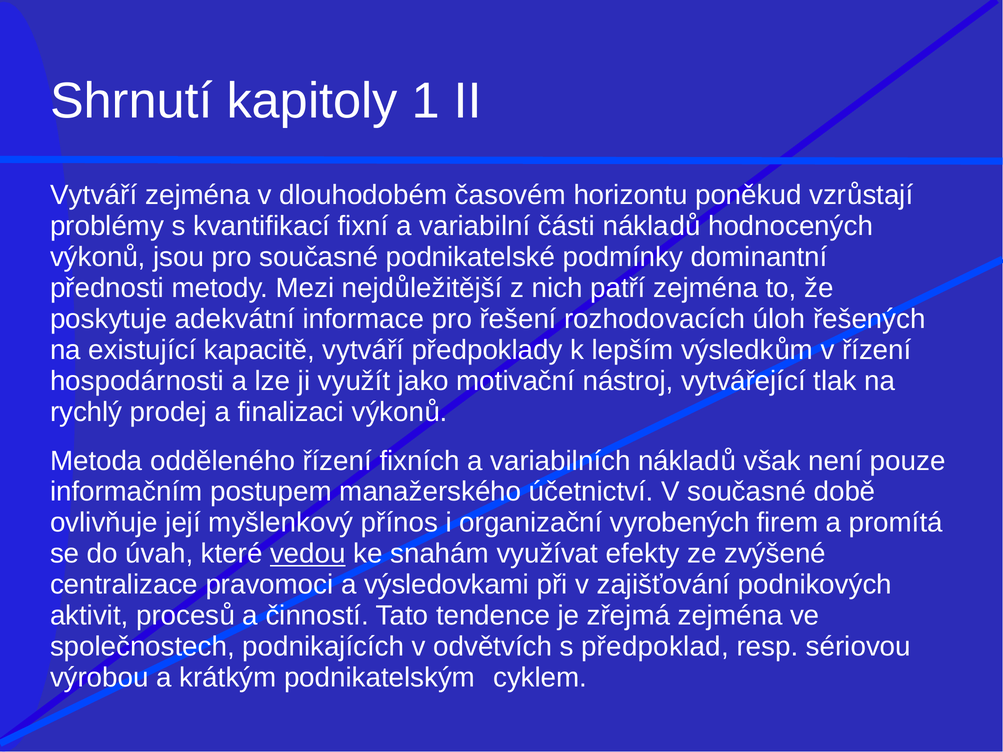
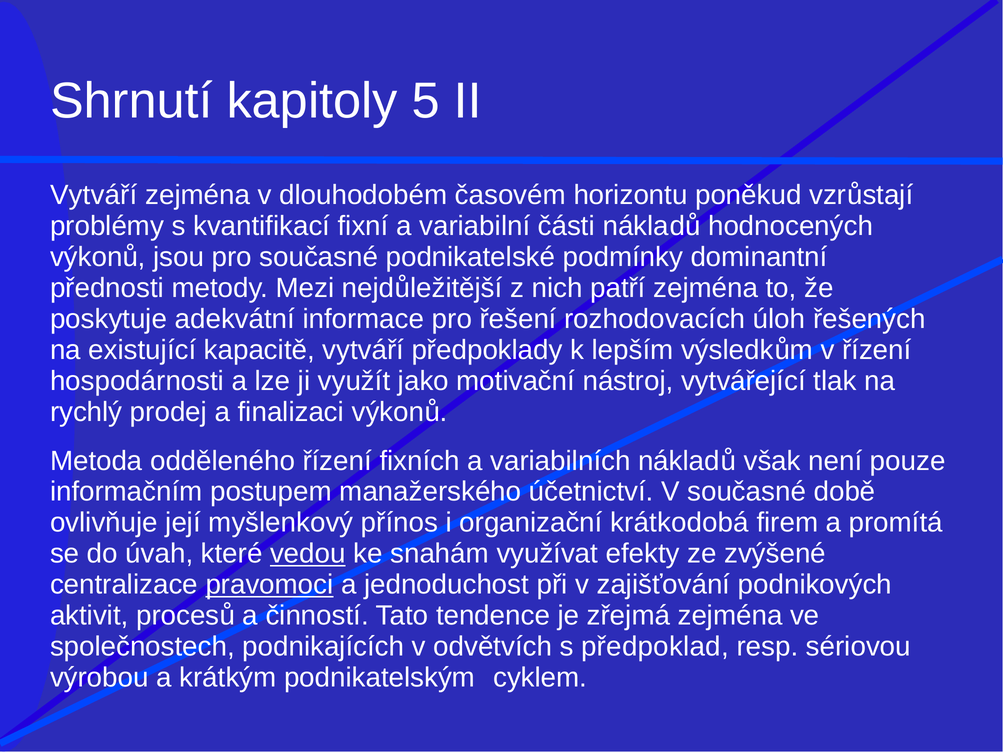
1: 1 -> 5
vyrobených: vyrobených -> krátkodobá
pravomoci underline: none -> present
výsledovkami: výsledovkami -> jednoduchost
